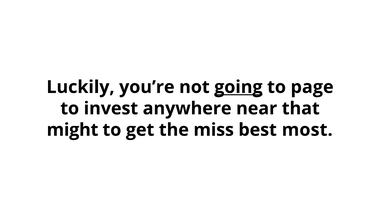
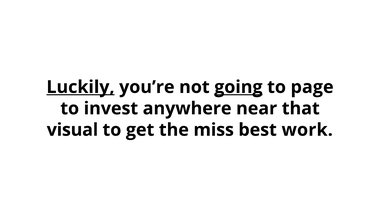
Luckily underline: none -> present
might: might -> visual
most: most -> work
